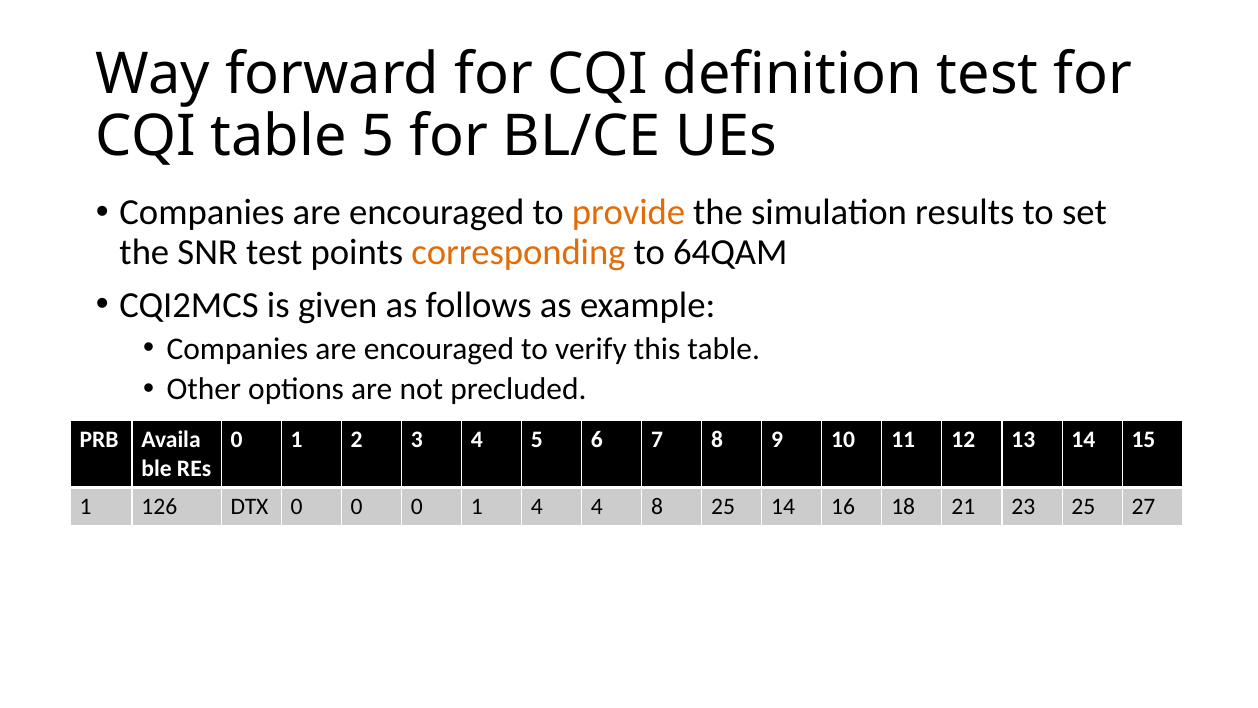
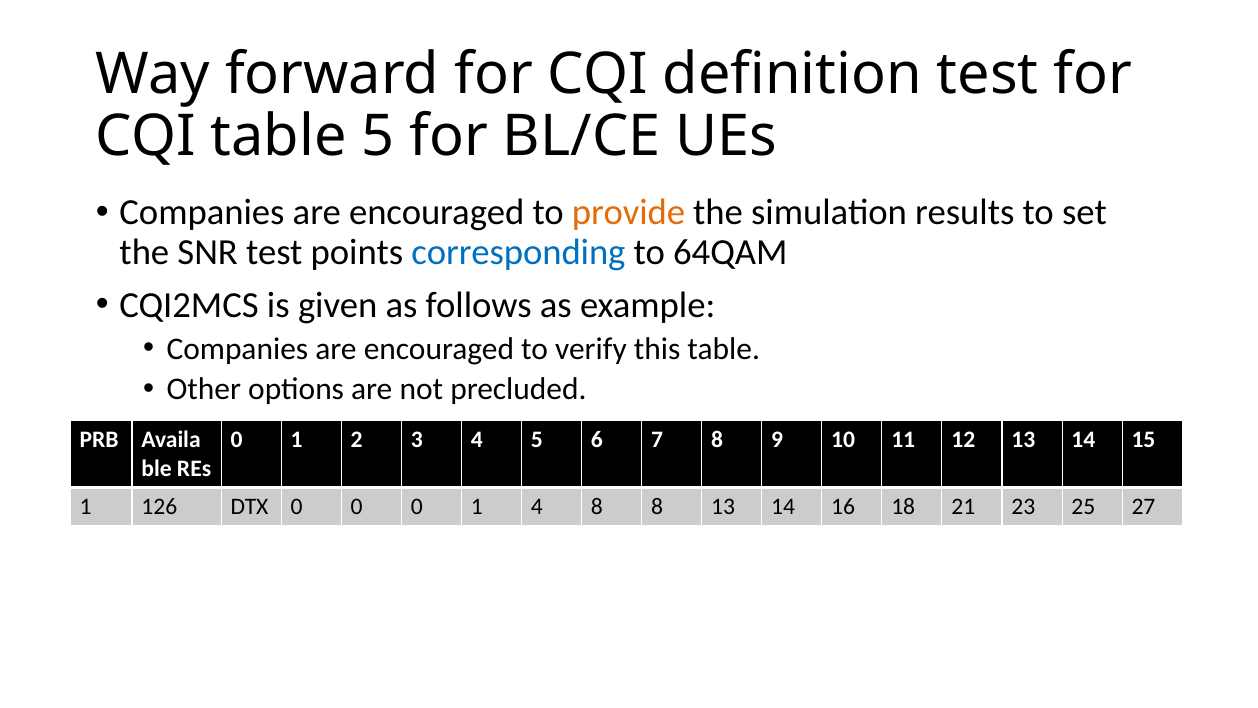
corresponding colour: orange -> blue
4 4: 4 -> 8
8 25: 25 -> 13
